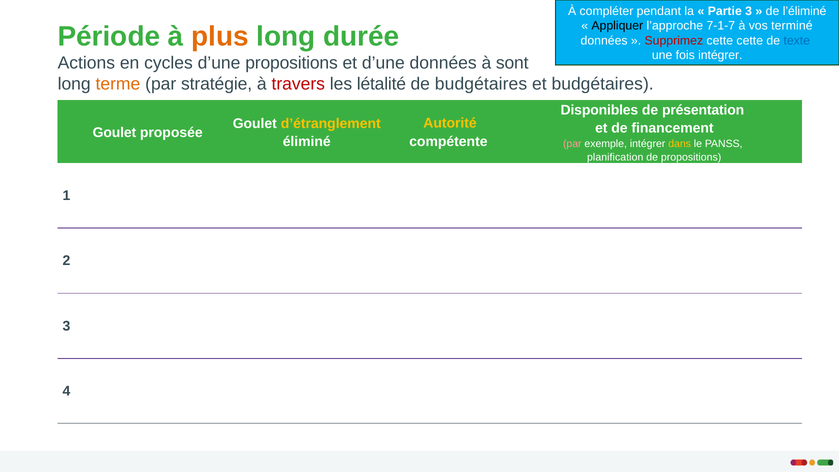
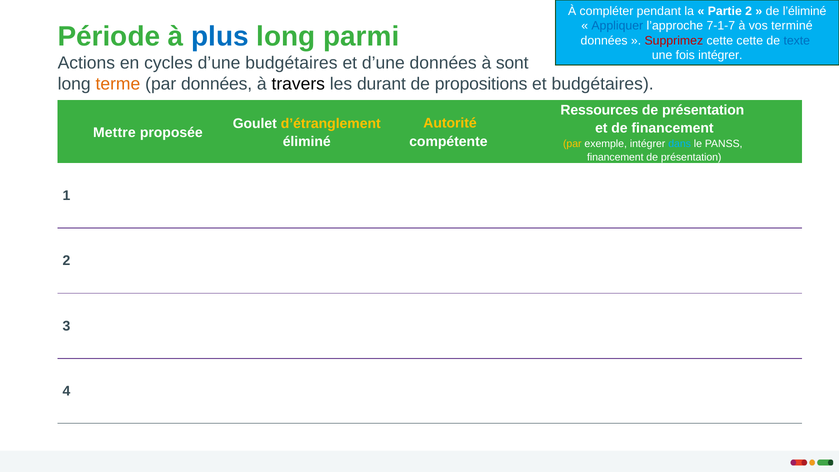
Partie 3: 3 -> 2
Appliquer colour: black -> blue
plus colour: orange -> blue
durée: durée -> parmi
d’une propositions: propositions -> budgétaires
par stratégie: stratégie -> données
travers colour: red -> black
létalité: létalité -> durant
de budgétaires: budgétaires -> propositions
Disponibles: Disponibles -> Ressources
Goulet at (114, 133): Goulet -> Mettre
par at (572, 144) colour: pink -> yellow
dans colour: yellow -> light blue
planification at (615, 157): planification -> financement
propositions at (691, 157): propositions -> présentation
